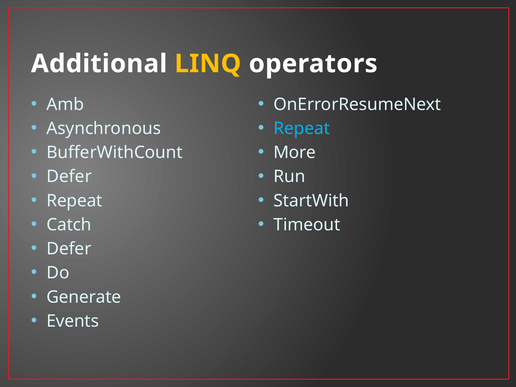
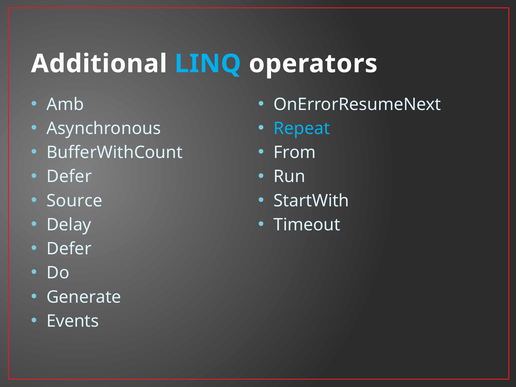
LINQ colour: yellow -> light blue
More: More -> From
Repeat at (74, 201): Repeat -> Source
Catch: Catch -> Delay
